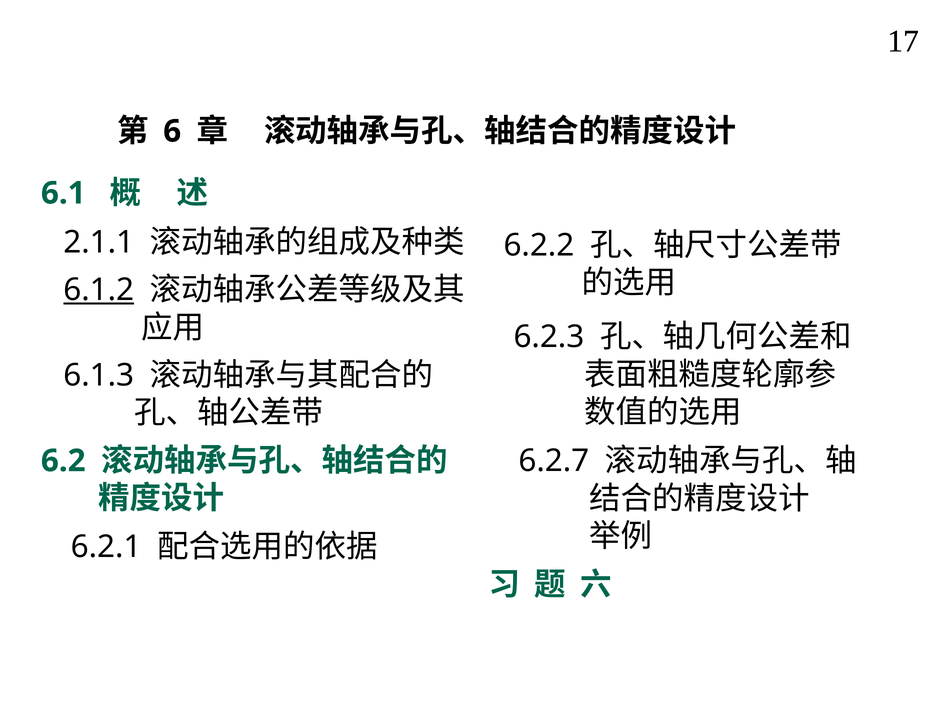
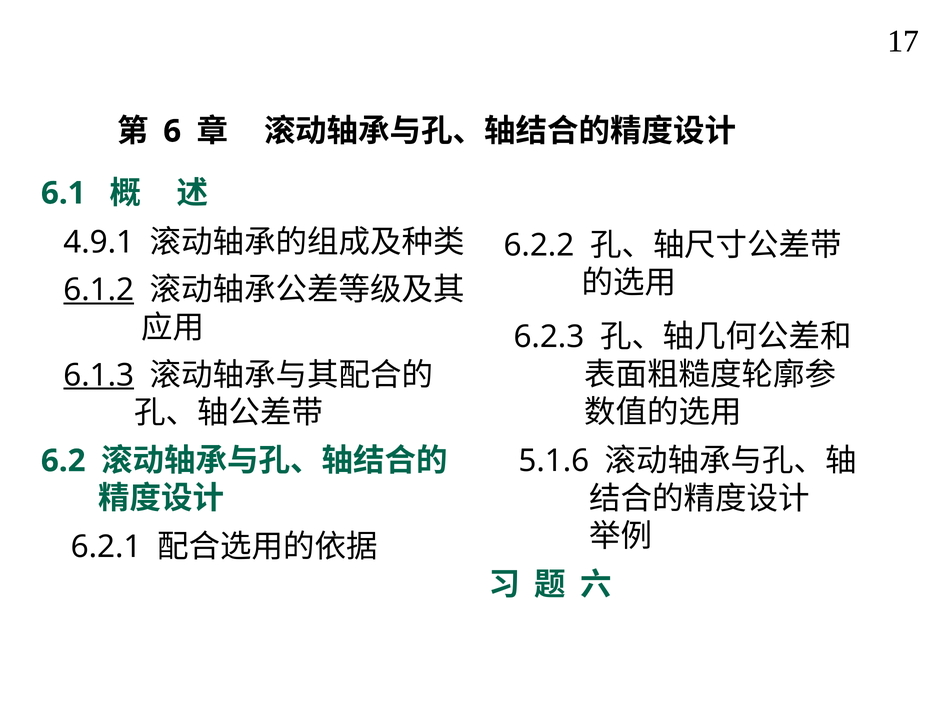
2.1.1: 2.1.1 -> 4.9.1
6.1.3 underline: none -> present
6.2.7: 6.2.7 -> 5.1.6
